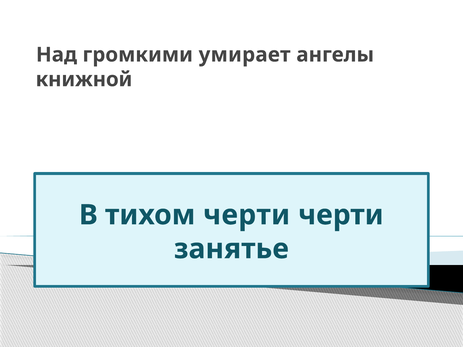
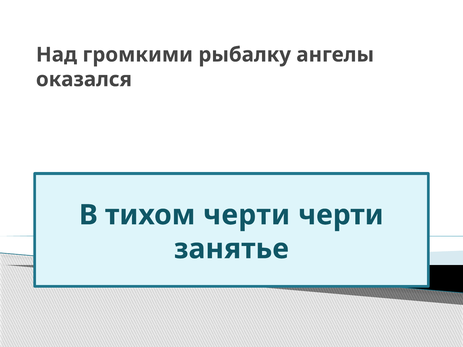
умирает: умирает -> рыбалку
книжной: книжной -> оказался
